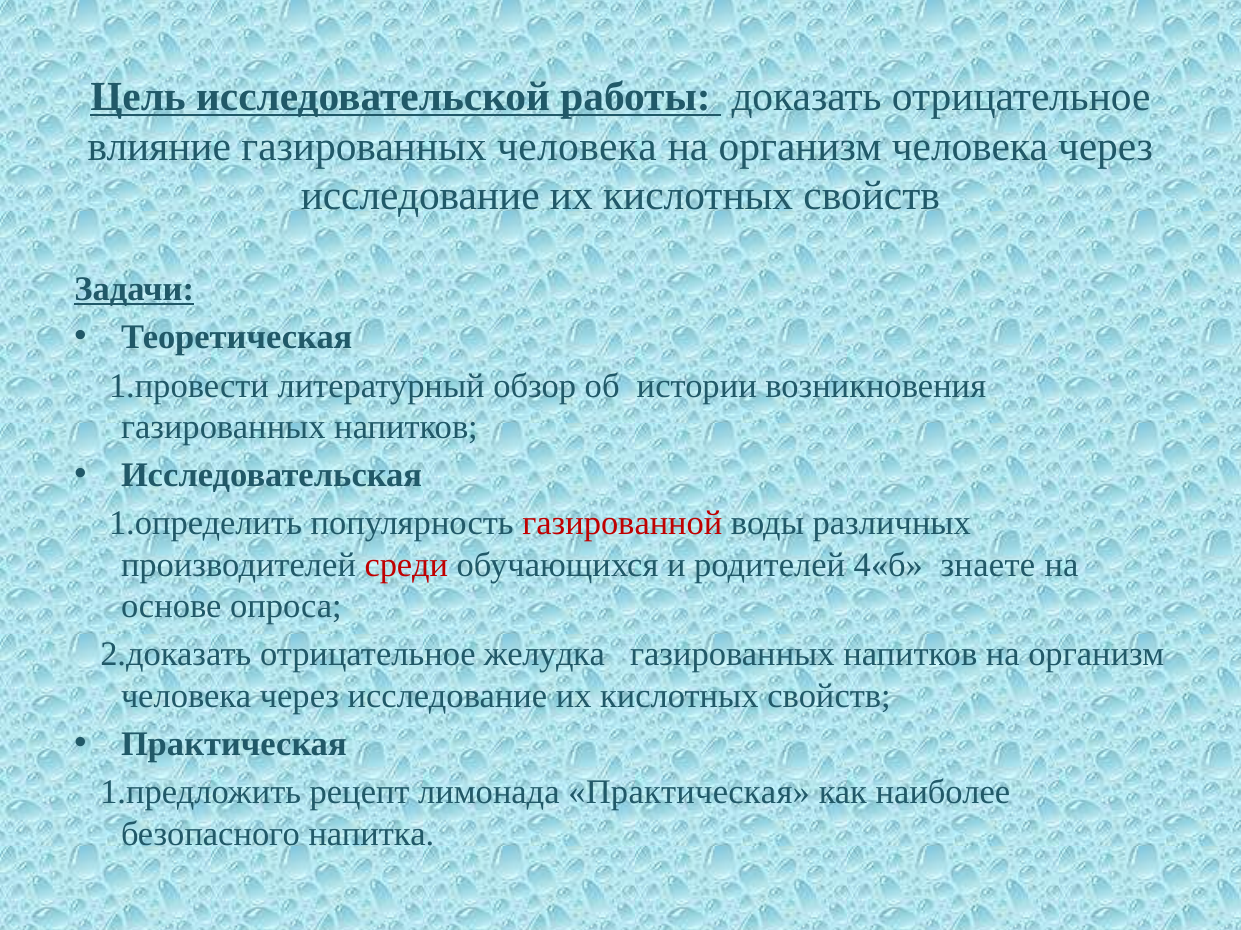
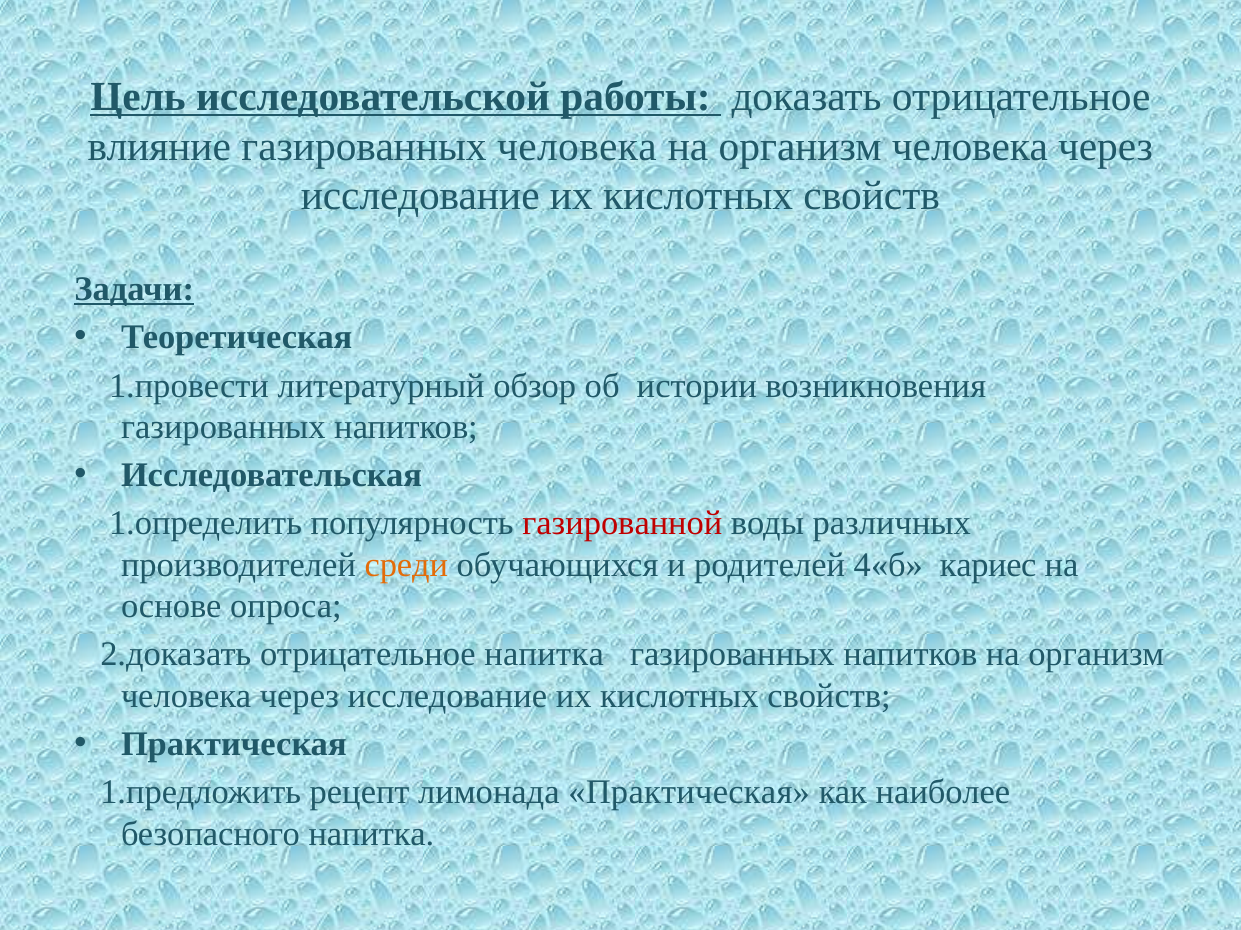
среди colour: red -> orange
знаете: знаете -> кариес
отрицательное желудка: желудка -> напитка
